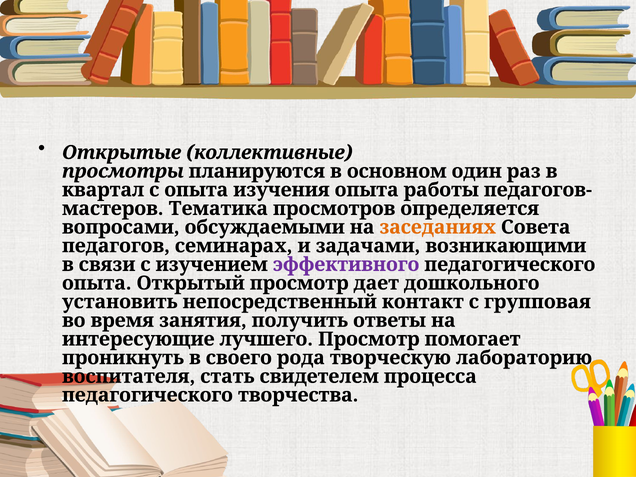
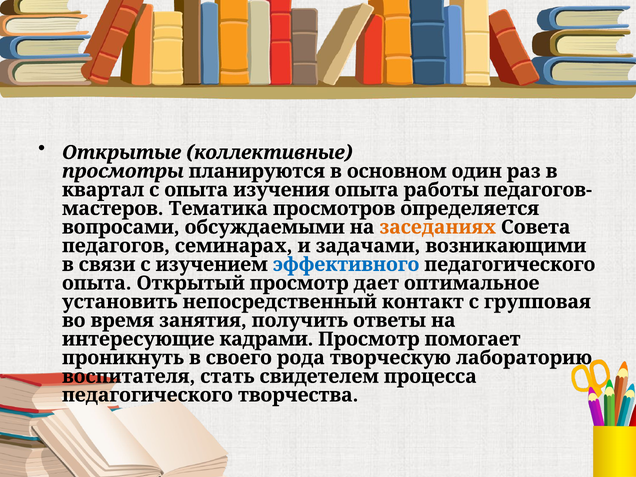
эффективного colour: purple -> blue
дошкольного: дошкольного -> оптимальное
лучшего: лучшего -> кадрами
